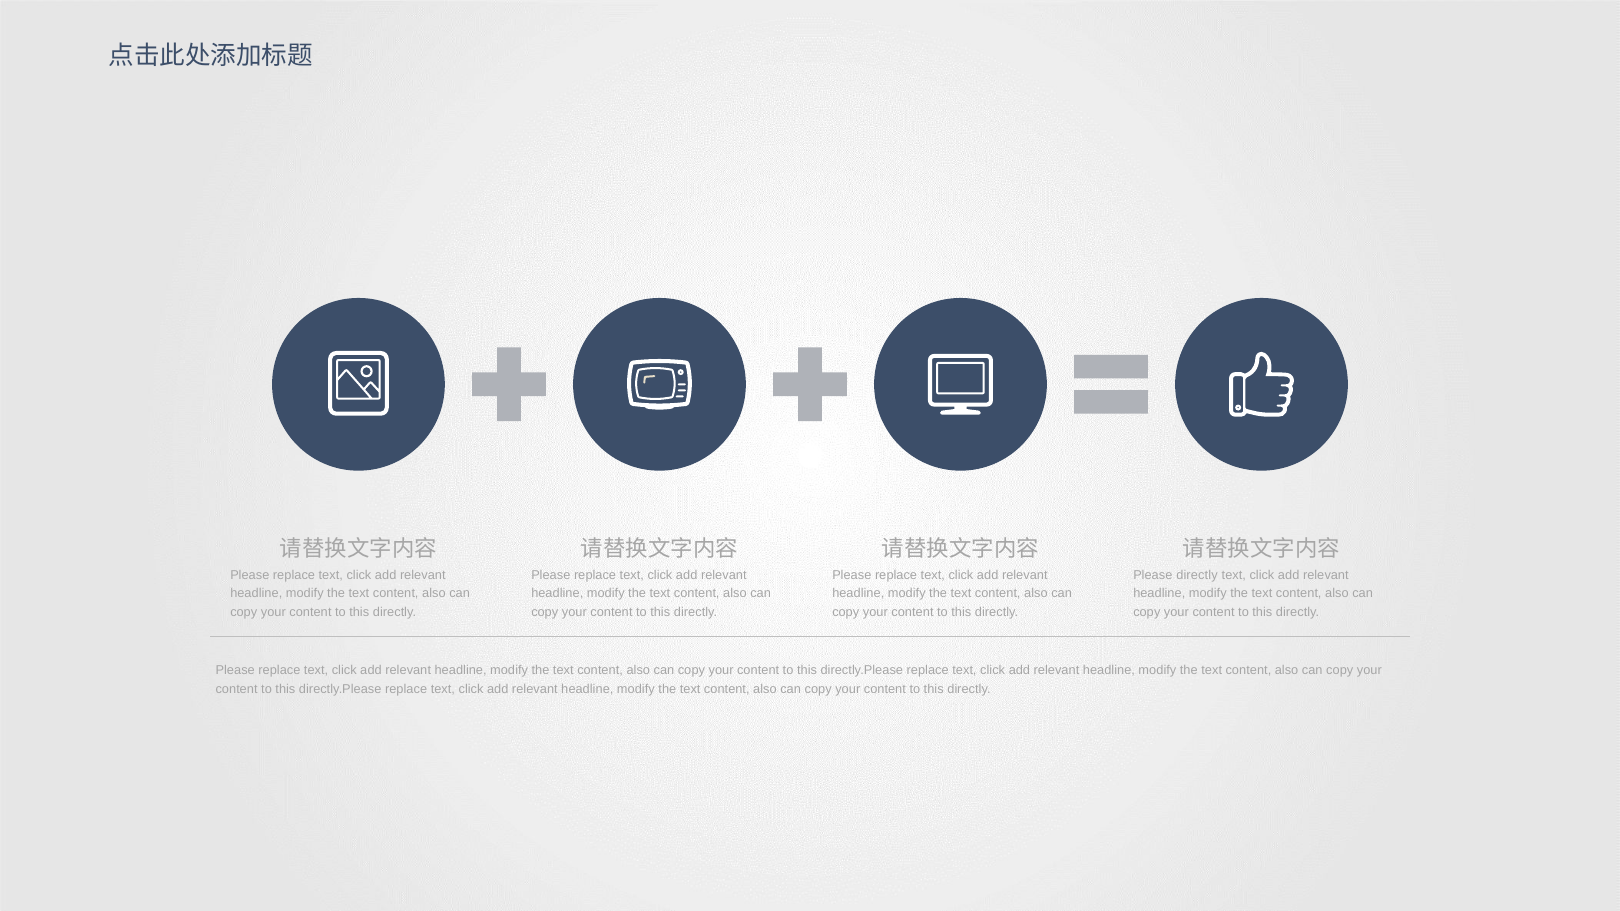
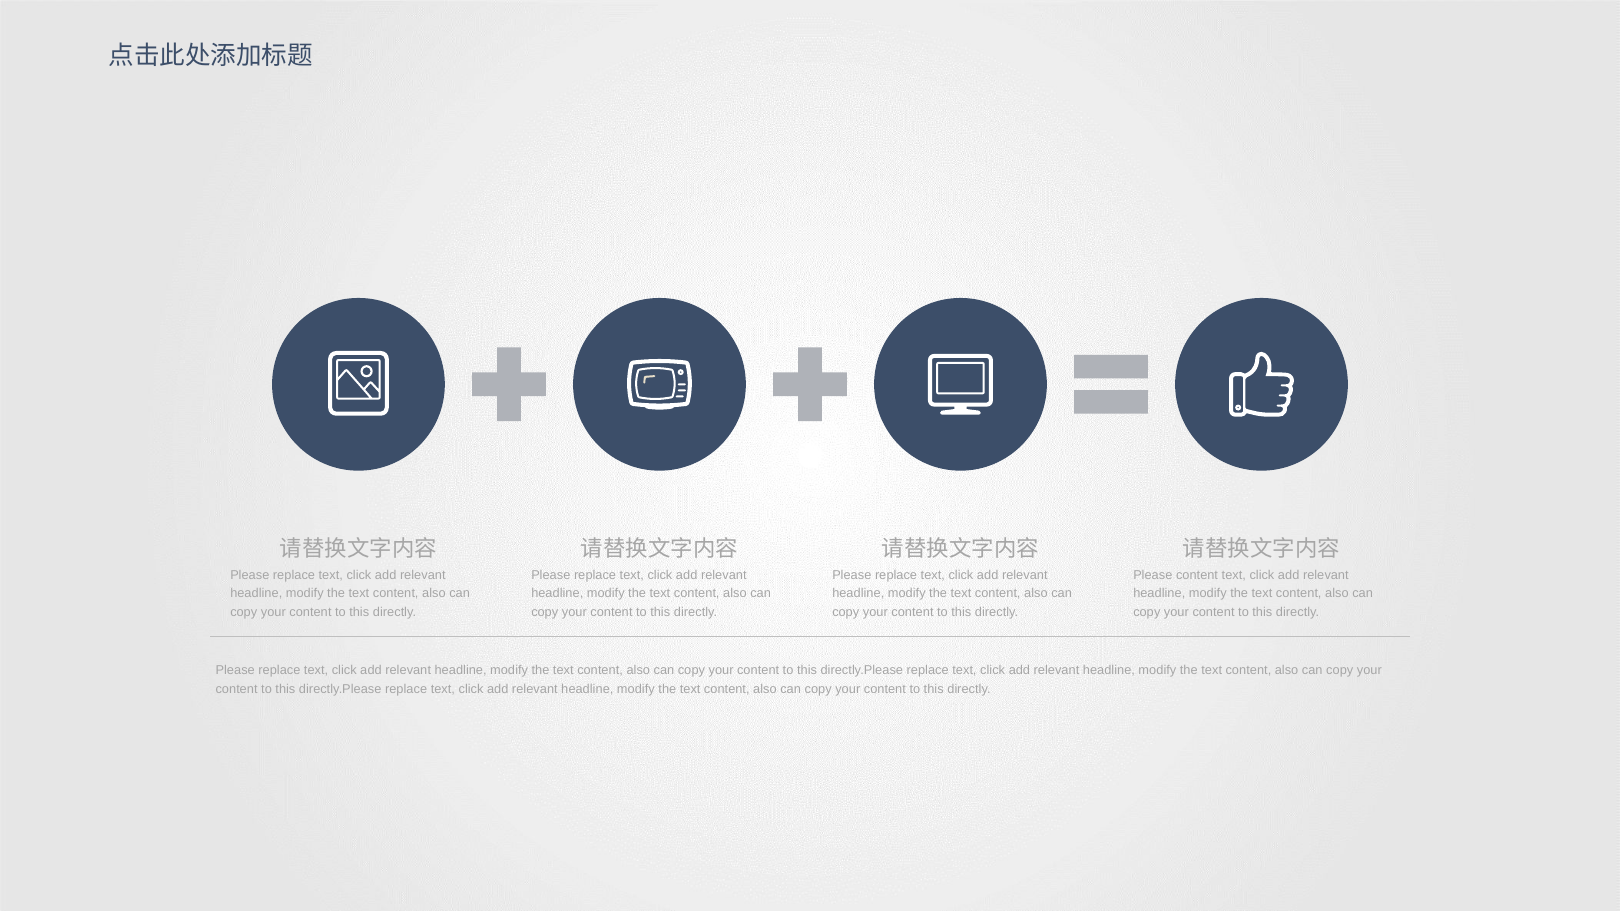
Please directly: directly -> content
